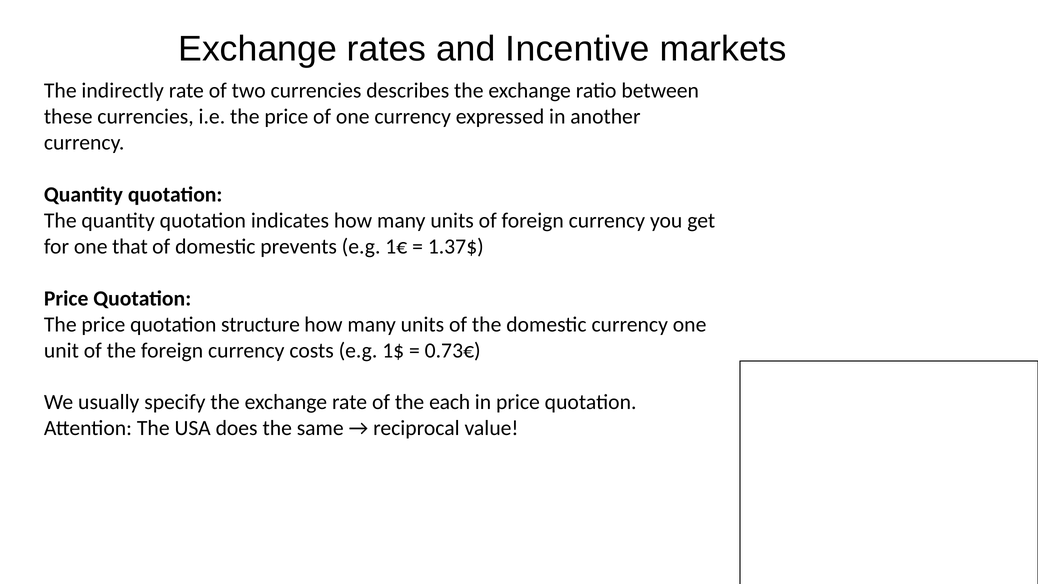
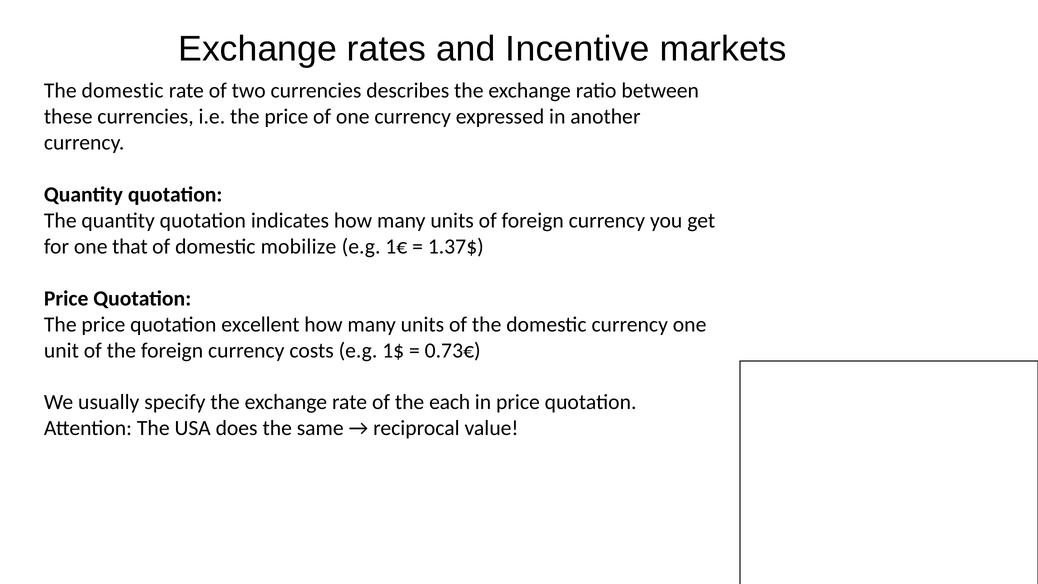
indirectly at (123, 91): indirectly -> domestic
prevents: prevents -> mobilize
structure: structure -> excellent
